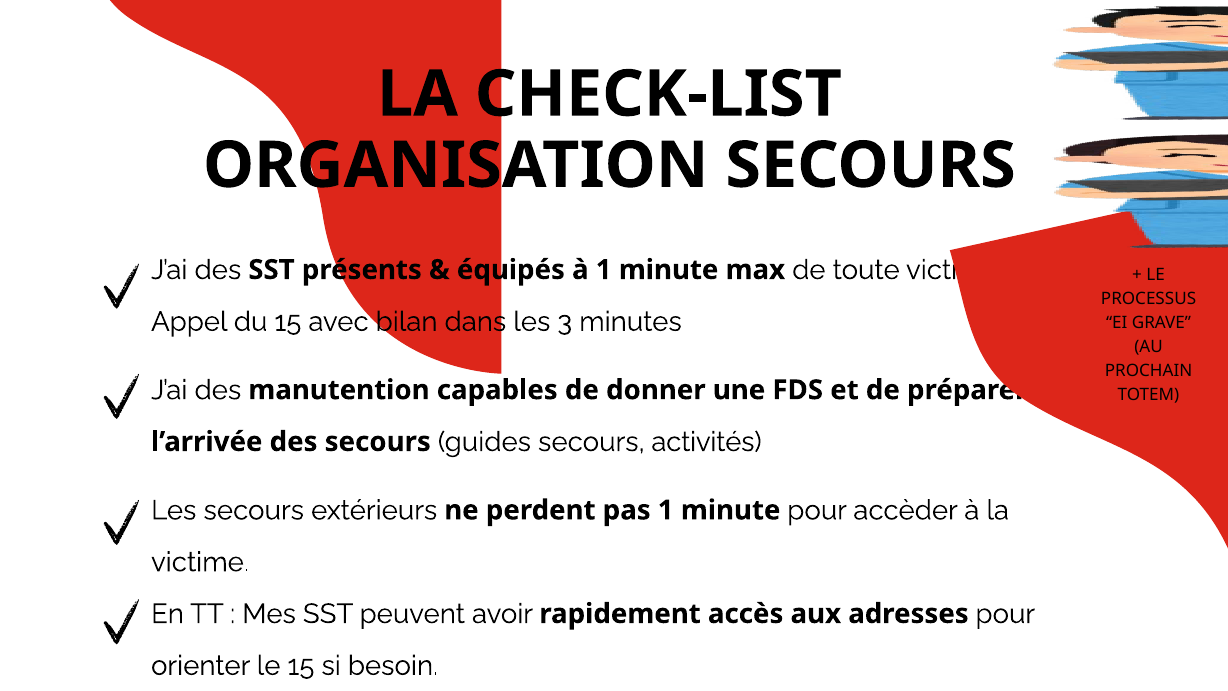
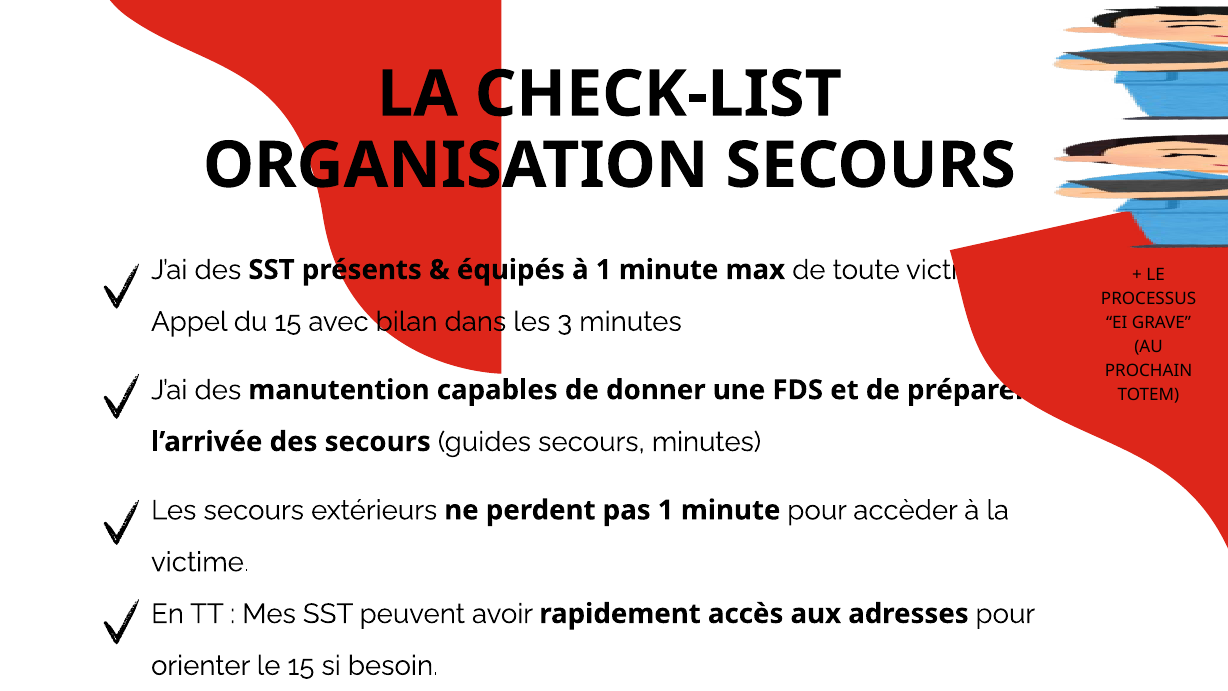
secours activités: activités -> minutes
